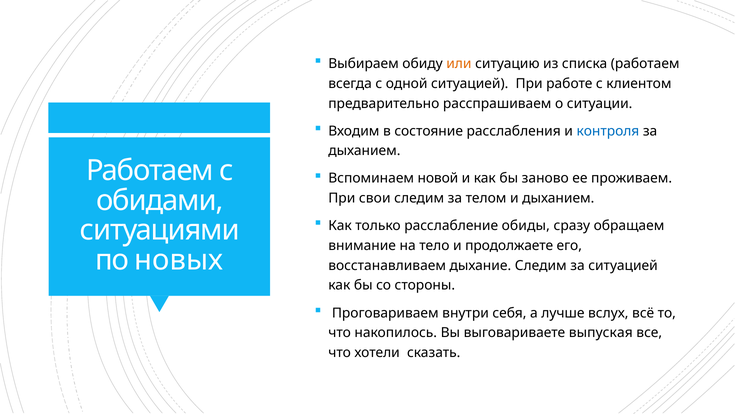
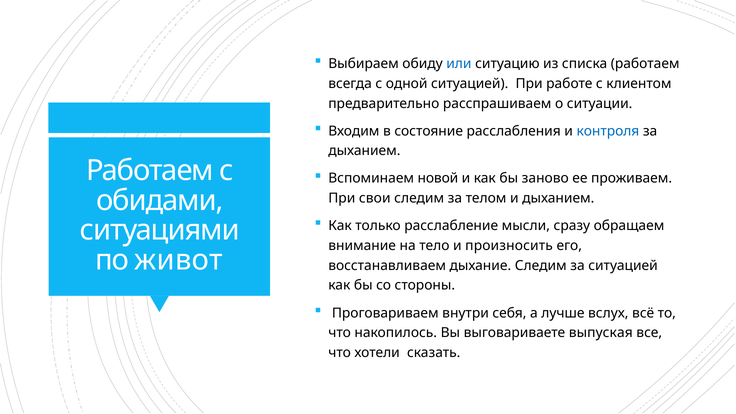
или colour: orange -> blue
обиды: обиды -> мысли
продолжаете: продолжаете -> произносить
новых: новых -> живот
